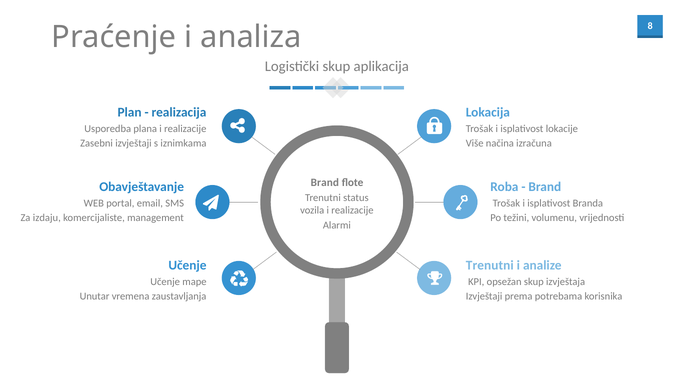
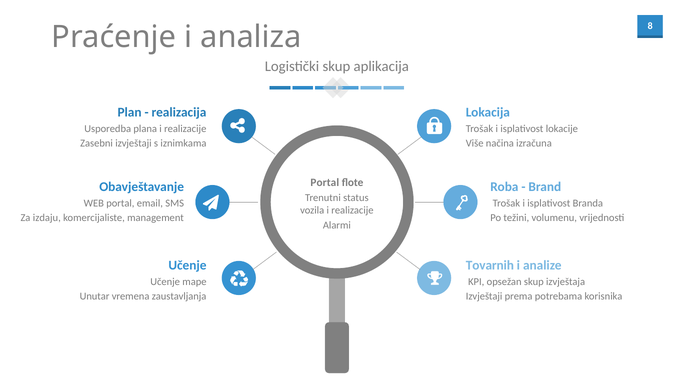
Brand at (325, 183): Brand -> Portal
Trenutni at (490, 266): Trenutni -> Tovarnih
